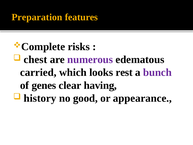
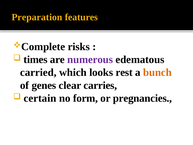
chest: chest -> times
bunch colour: purple -> orange
having: having -> carries
history: history -> certain
good: good -> form
appearance: appearance -> pregnancies
